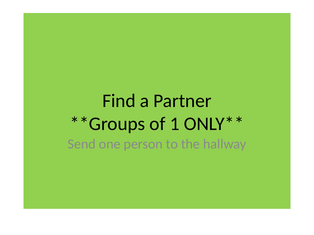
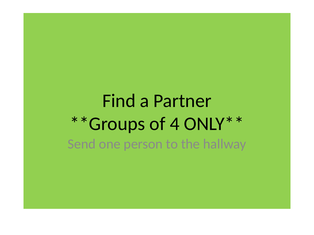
1: 1 -> 4
